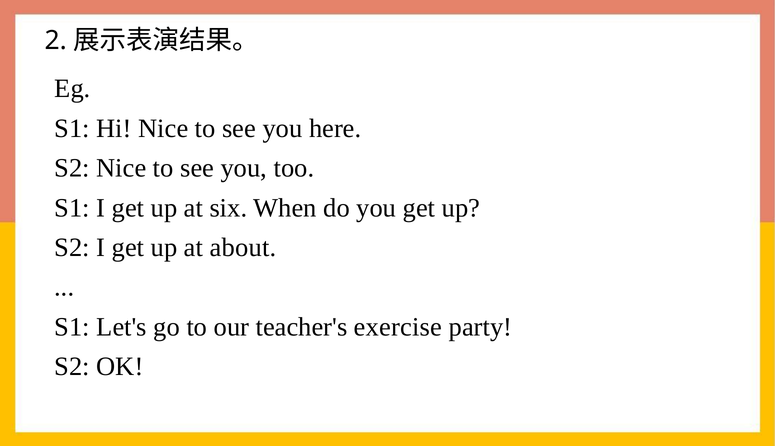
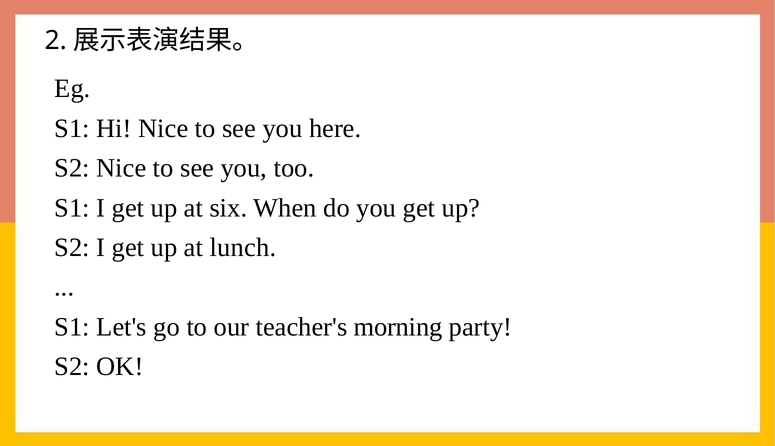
about: about -> lunch
exercise: exercise -> morning
